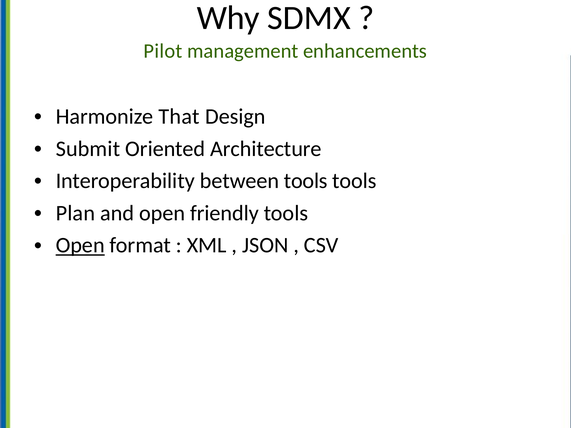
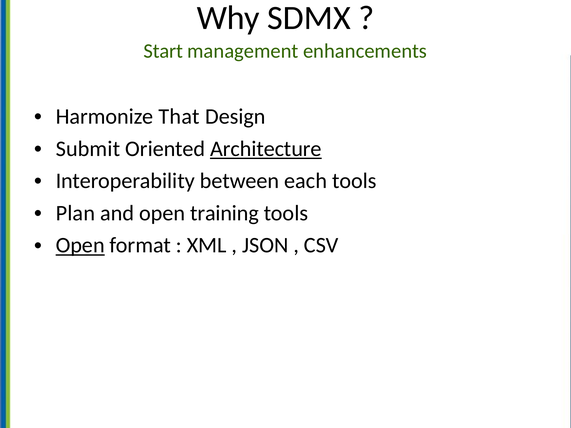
Pilot: Pilot -> Start
Architecture underline: none -> present
between tools: tools -> each
friendly: friendly -> training
